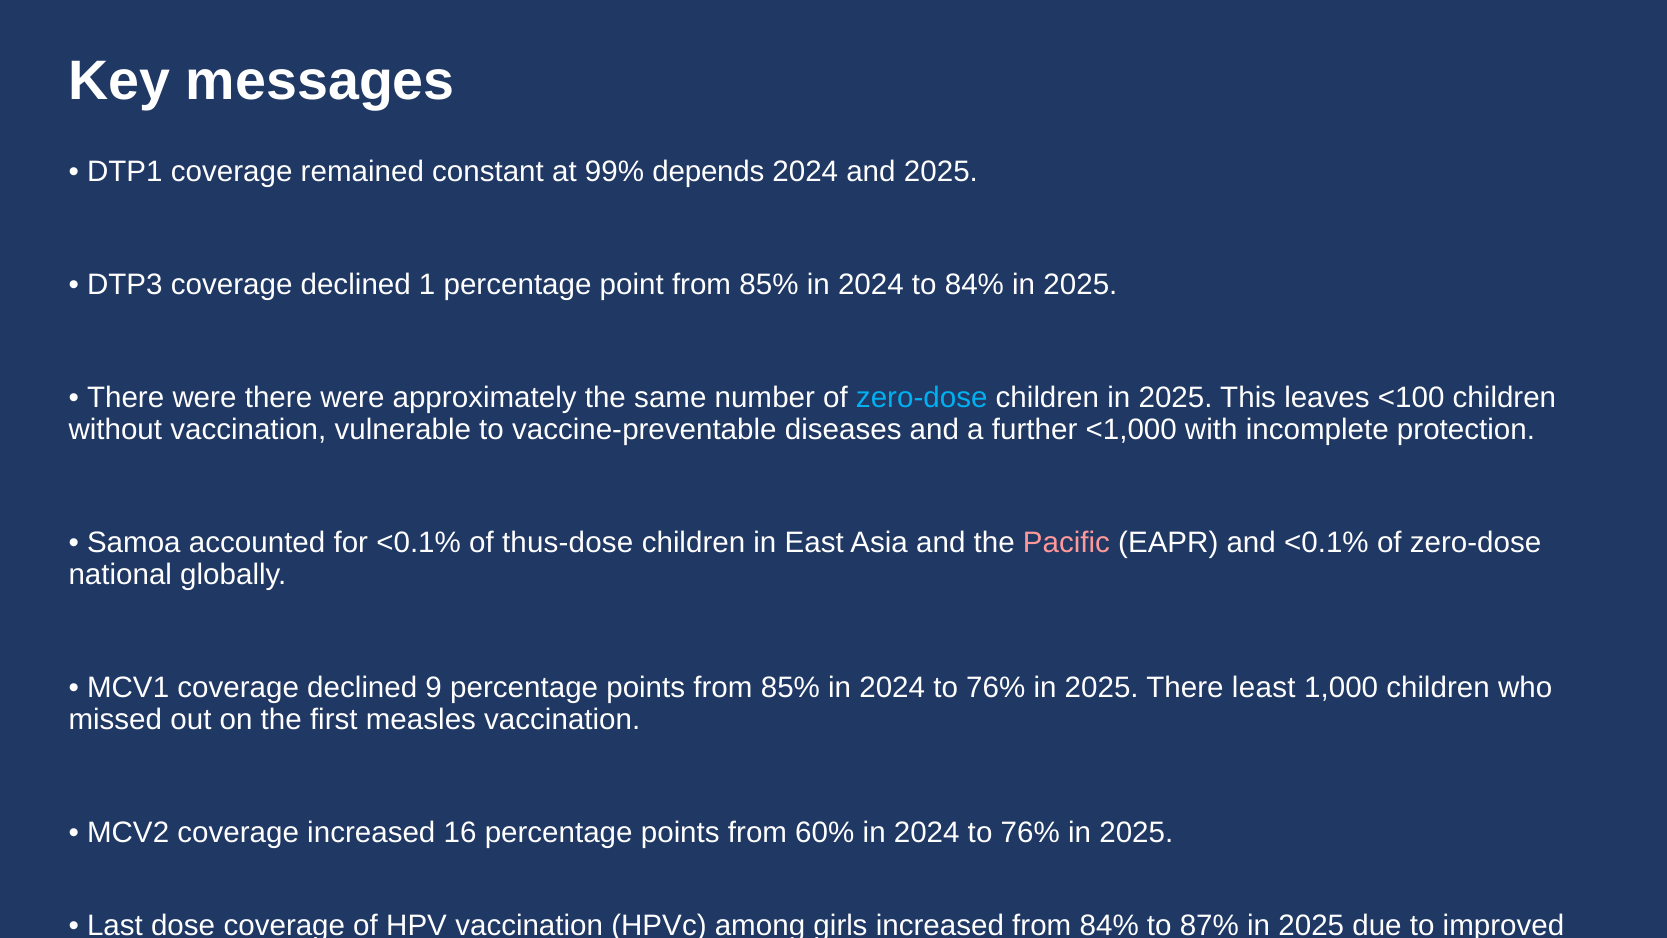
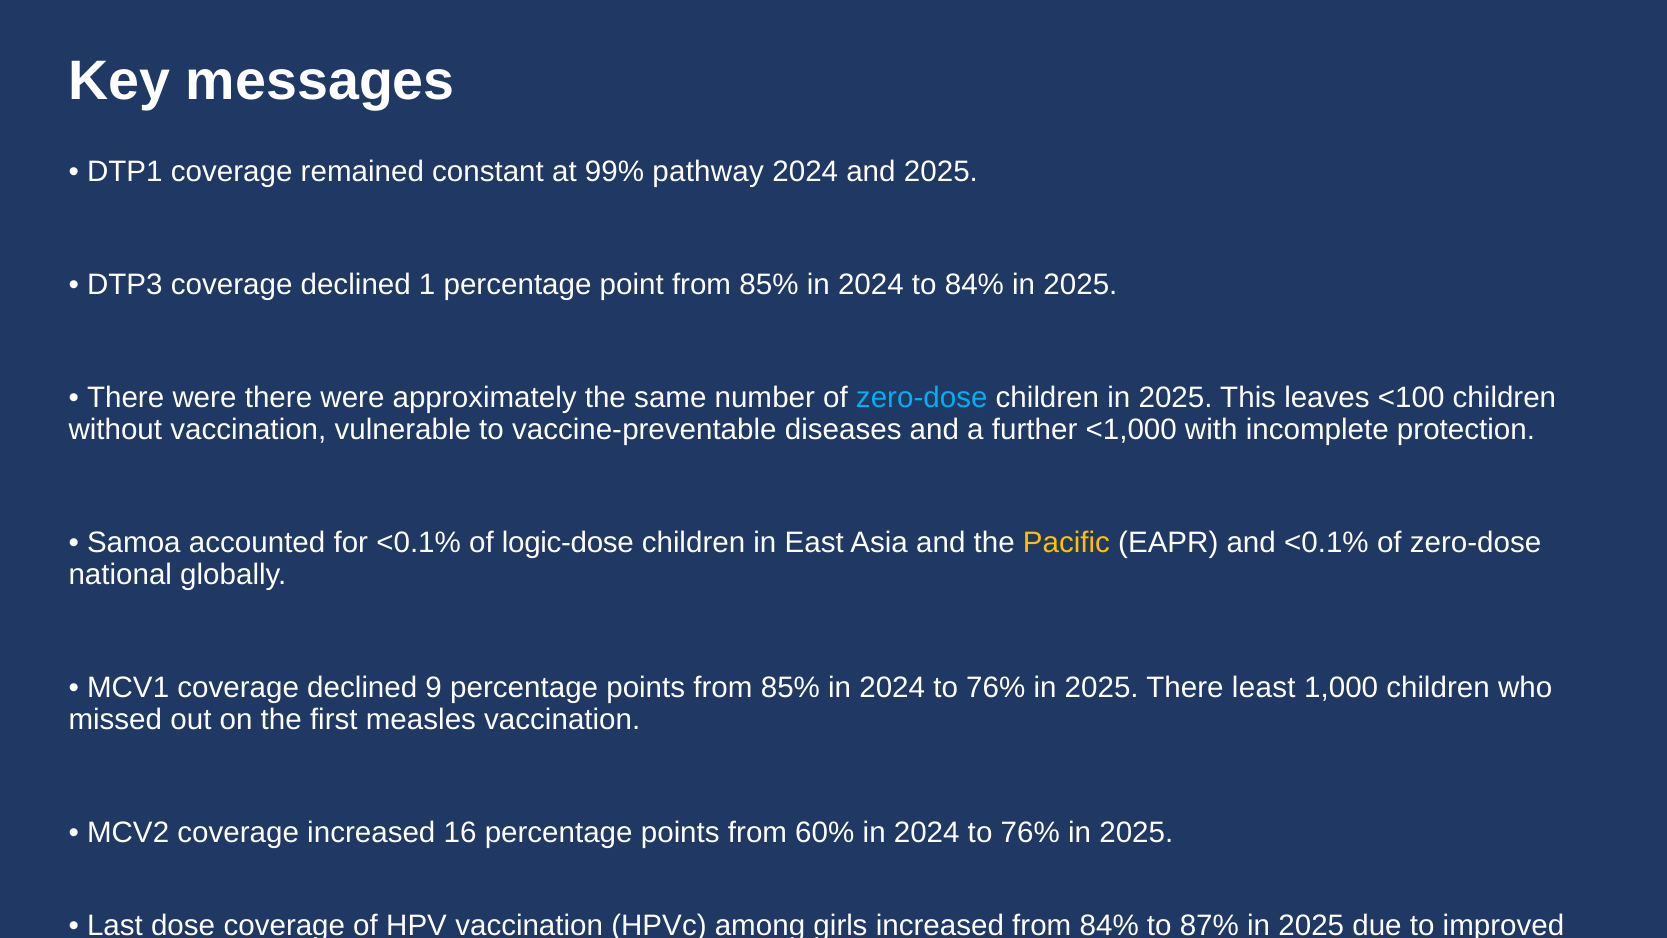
depends: depends -> pathway
thus-dose: thus-dose -> logic-dose
Pacific colour: pink -> yellow
